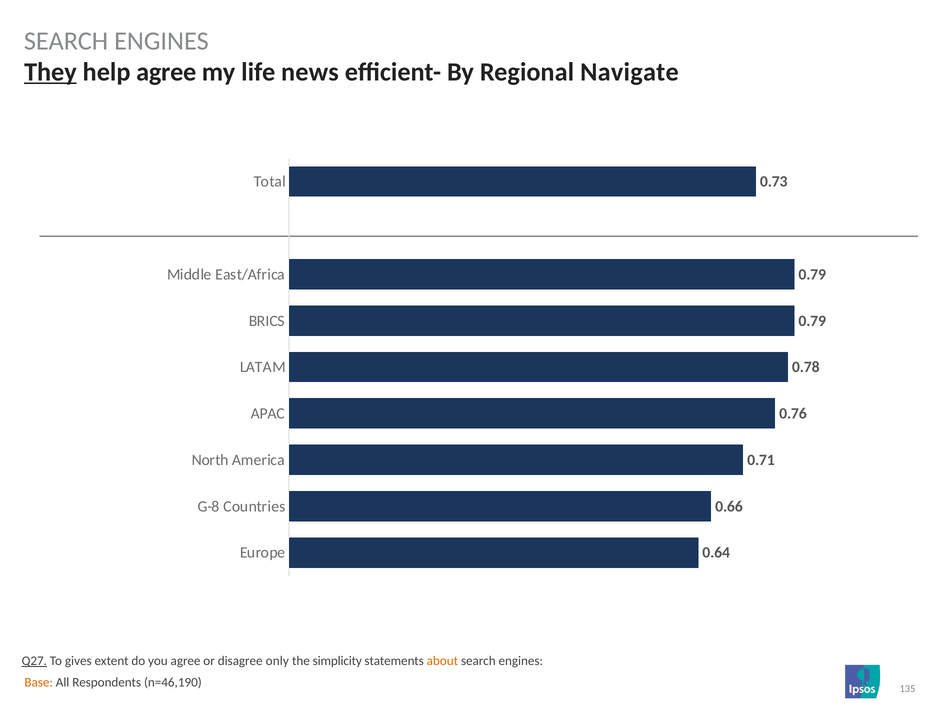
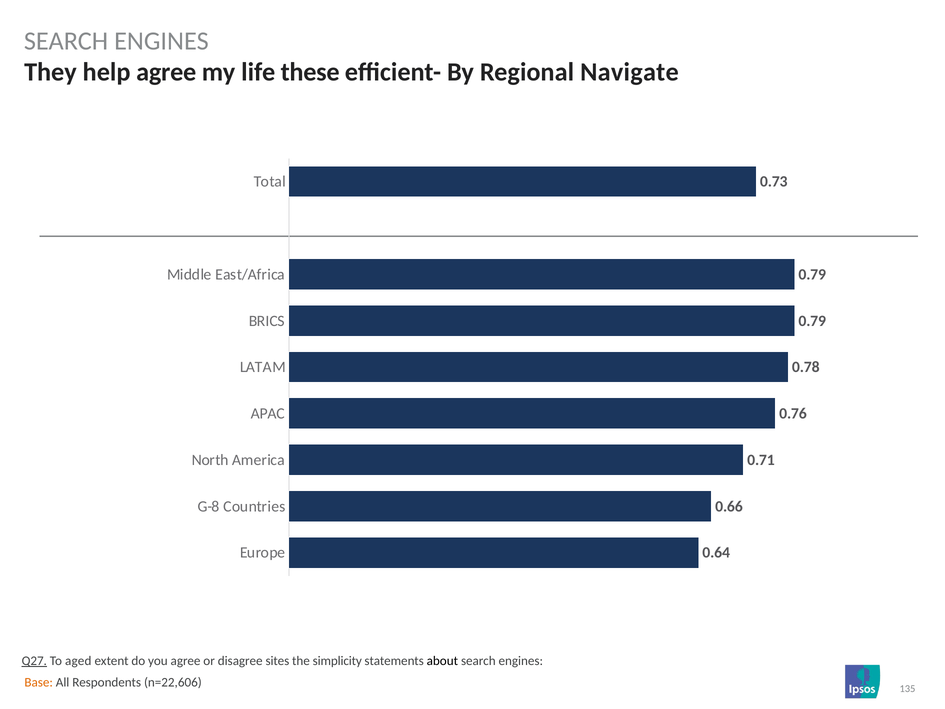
They underline: present -> none
news: news -> these
gives: gives -> aged
only: only -> sites
about colour: orange -> black
n=46,190: n=46,190 -> n=22,606
